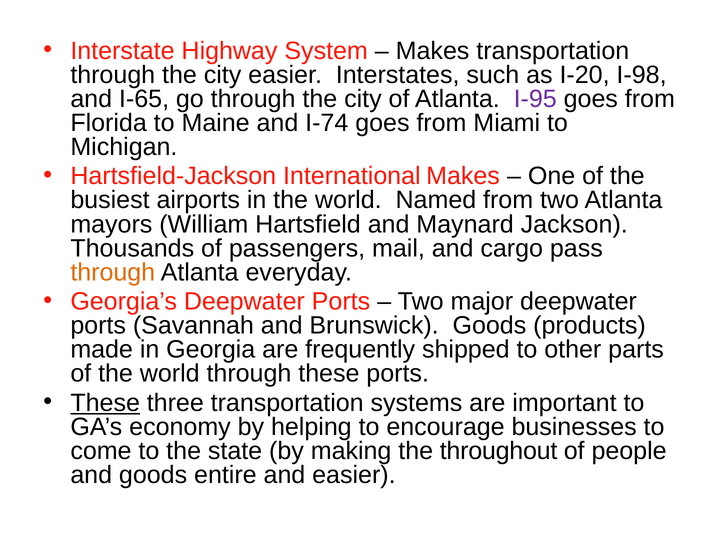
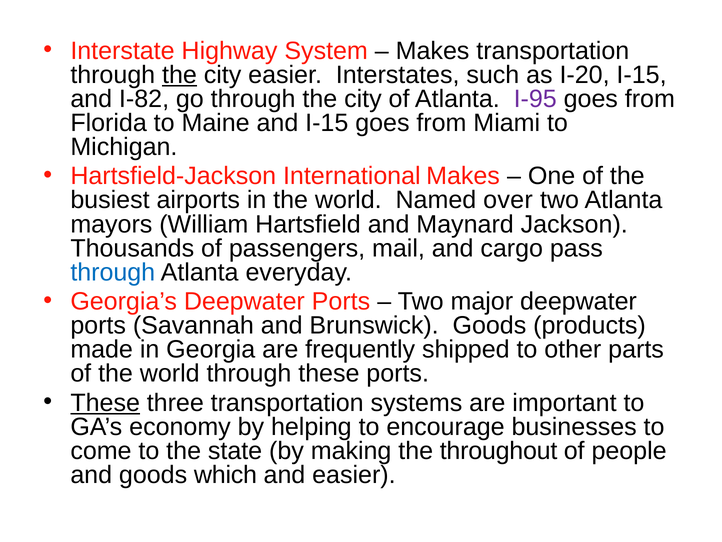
the at (179, 75) underline: none -> present
I-20 I-98: I-98 -> I-15
I-65: I-65 -> I-82
and I-74: I-74 -> I-15
Named from: from -> over
through at (113, 272) colour: orange -> blue
entire: entire -> which
